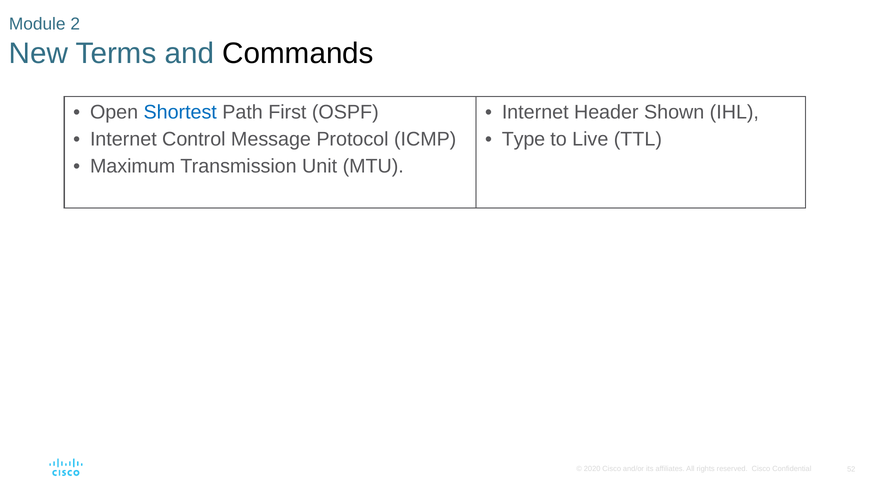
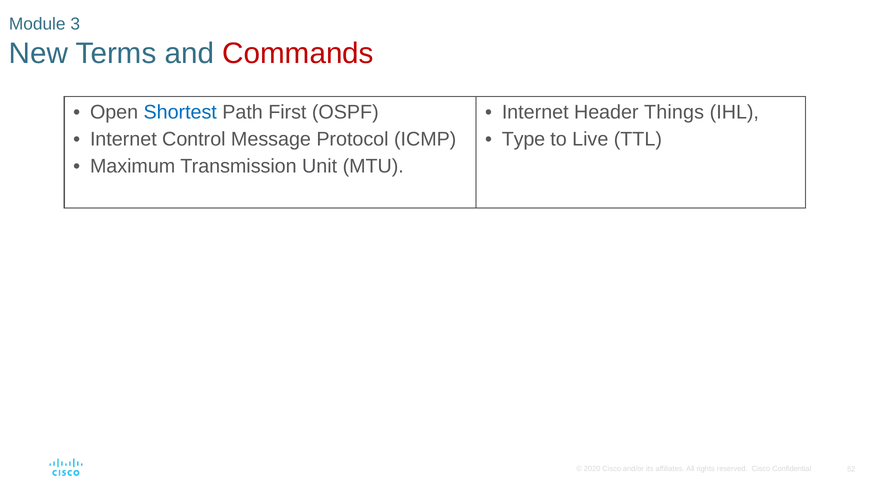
2: 2 -> 3
Commands colour: black -> red
Shown: Shown -> Things
